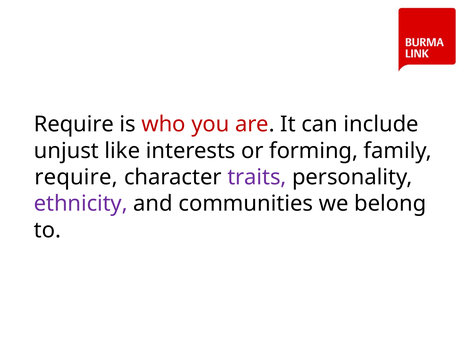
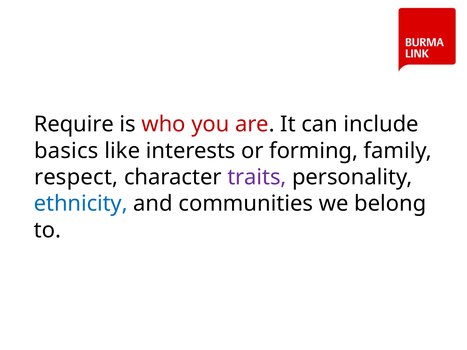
unjust: unjust -> basics
require at (76, 177): require -> respect
ethnicity colour: purple -> blue
